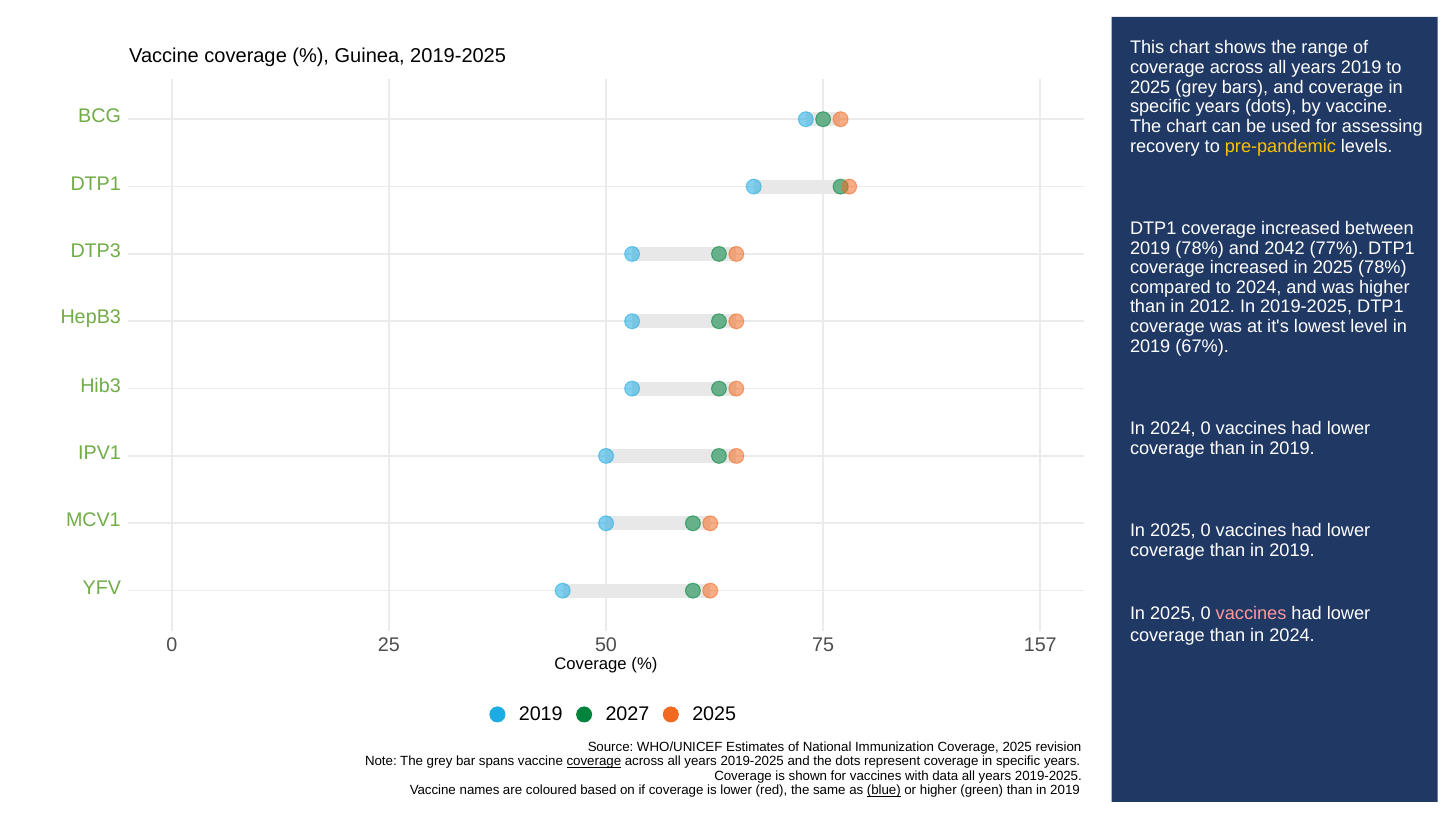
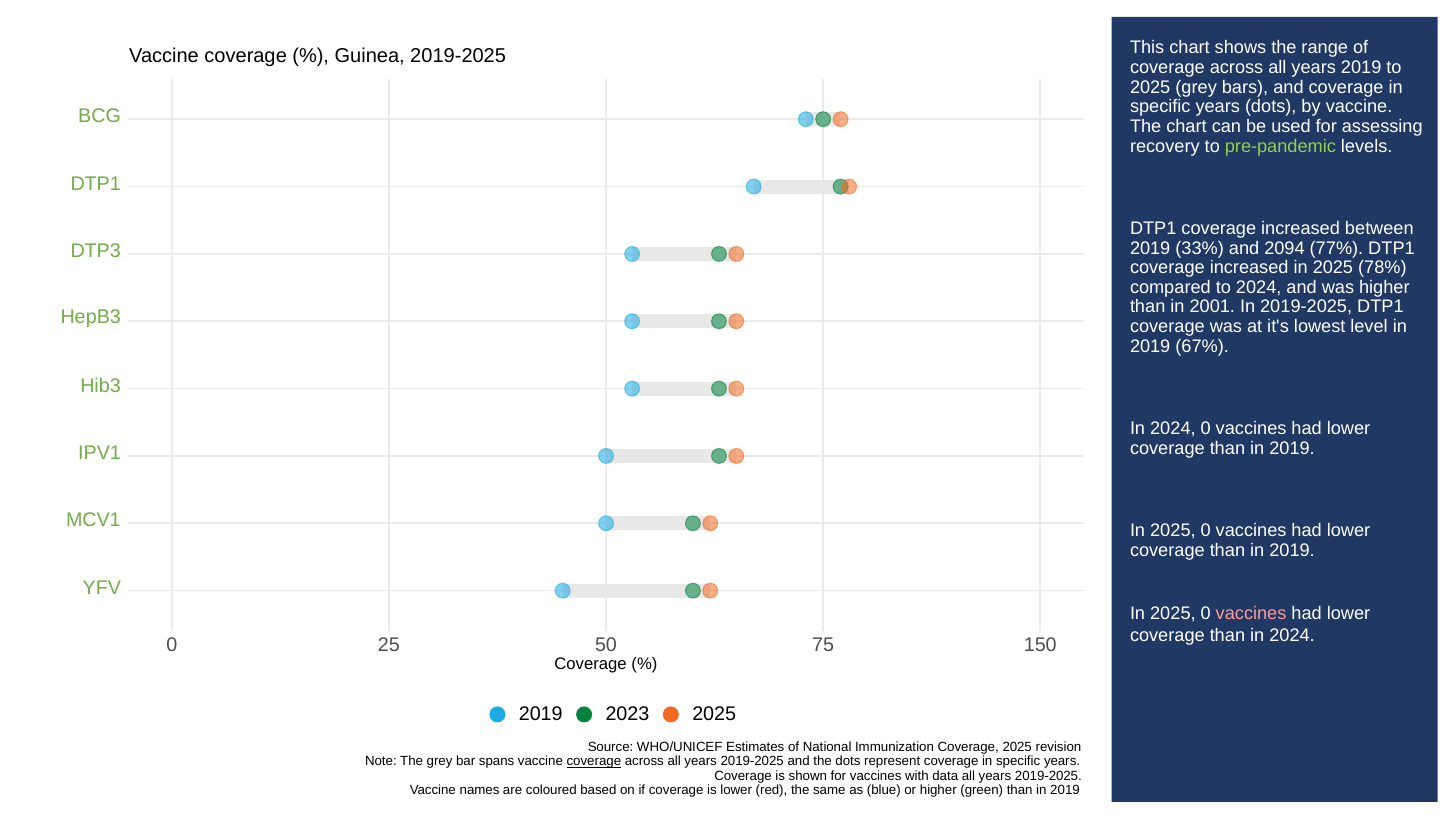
pre-pandemic colour: yellow -> light green
2019 78%: 78% -> 33%
2042: 2042 -> 2094
2012: 2012 -> 2001
157: 157 -> 150
2027: 2027 -> 2023
blue underline: present -> none
